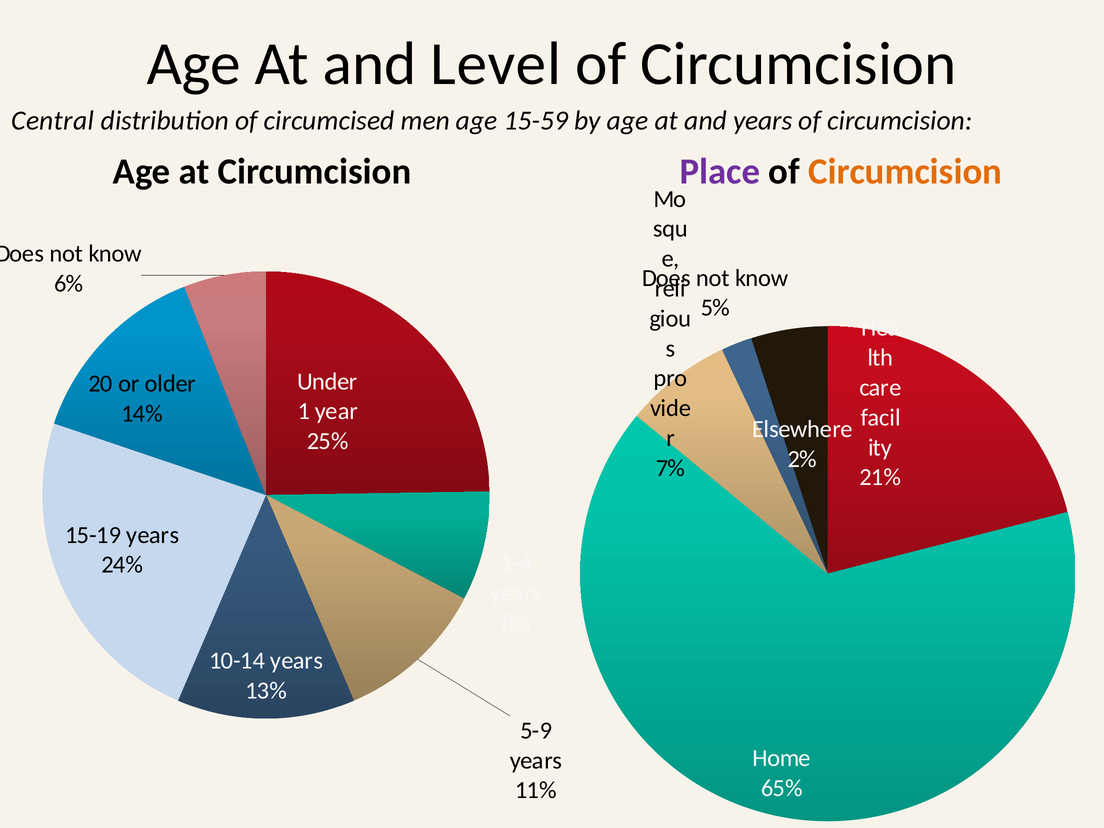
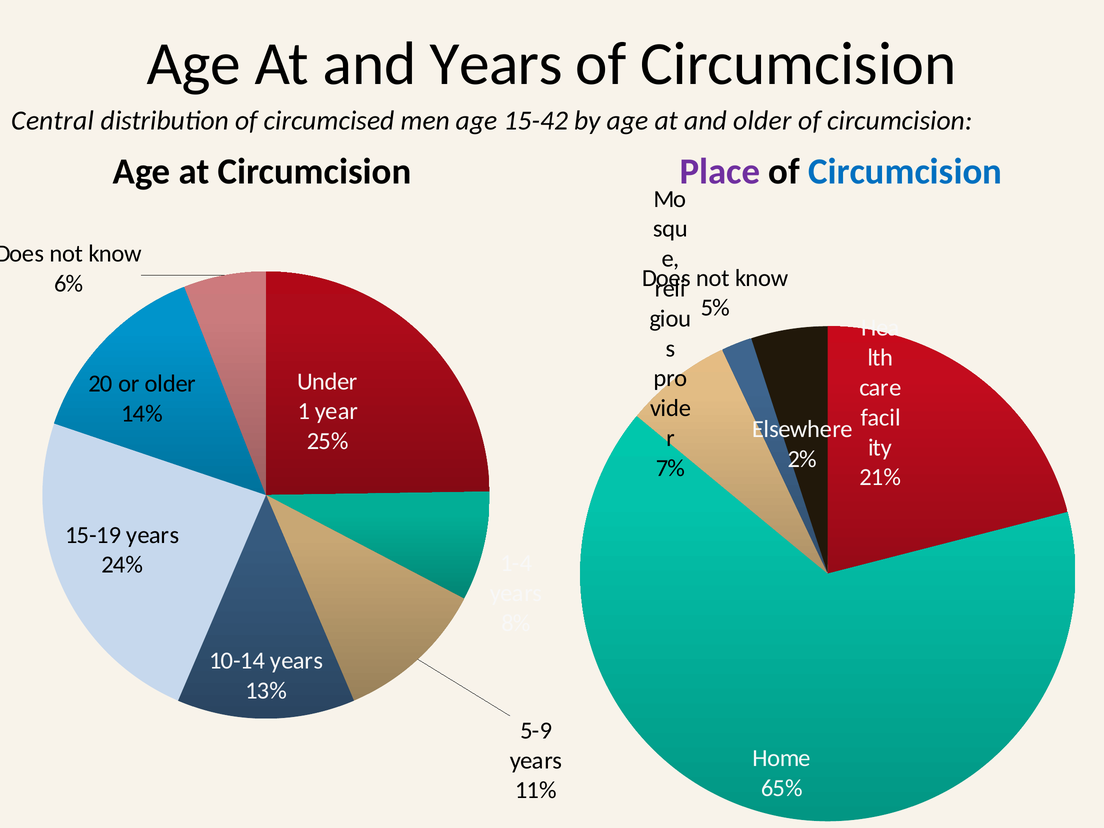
and Level: Level -> Years
15-59: 15-59 -> 15-42
and years: years -> older
Circumcision at (905, 171) colour: orange -> blue
